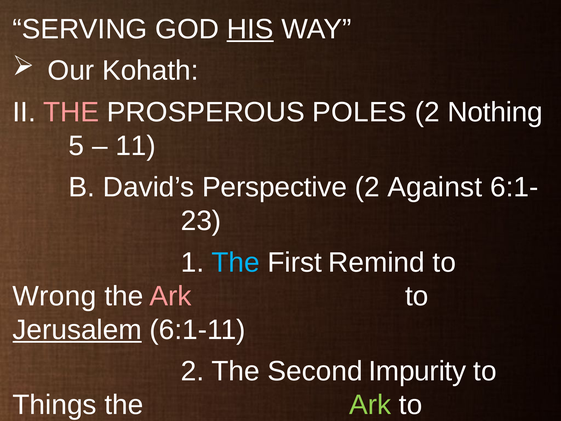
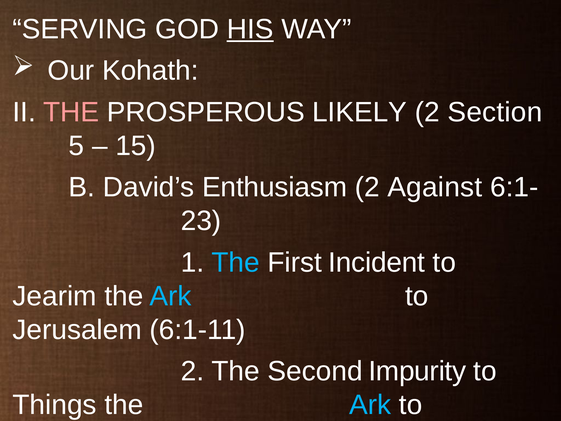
POLES: POLES -> LIKELY
Nothing: Nothing -> Section
11: 11 -> 15
Perspective: Perspective -> Enthusiasm
Remind: Remind -> Incident
Wrong: Wrong -> Jearim
Ark at (171, 296) colour: pink -> light blue
Jerusalem at (77, 330) underline: present -> none
Ark at (370, 405) colour: light green -> light blue
